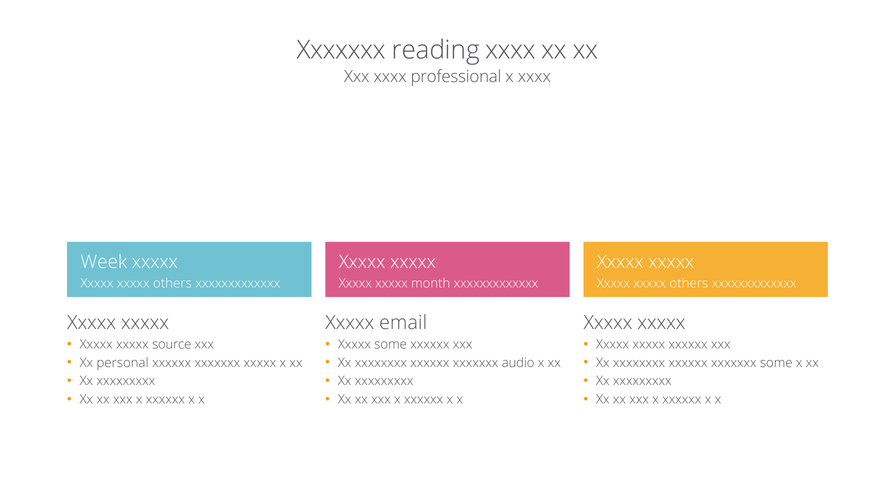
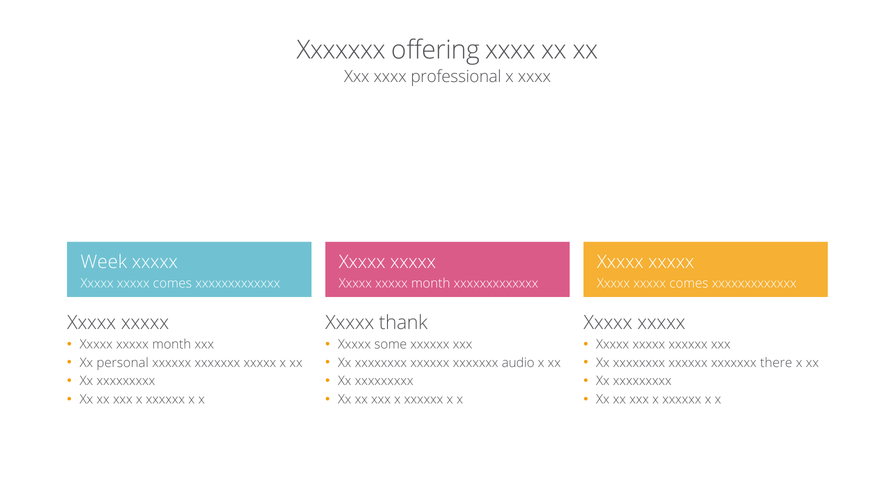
reading: reading -> offering
others at (172, 283): others -> comes
others at (689, 283): others -> comes
email: email -> thank
source at (172, 344): source -> month
xxxxxxx some: some -> there
